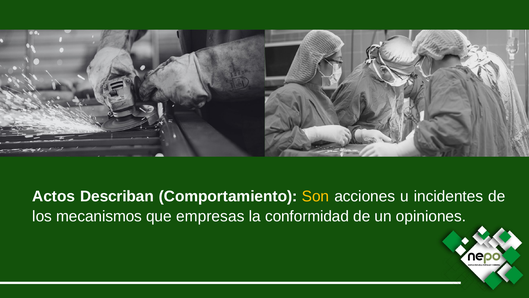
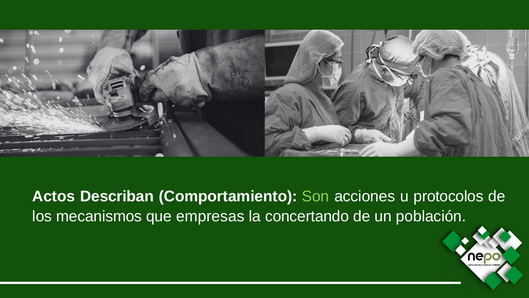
Son colour: yellow -> light green
incidentes: incidentes -> protocolos
conformidad: conformidad -> concertando
opiniones: opiniones -> población
